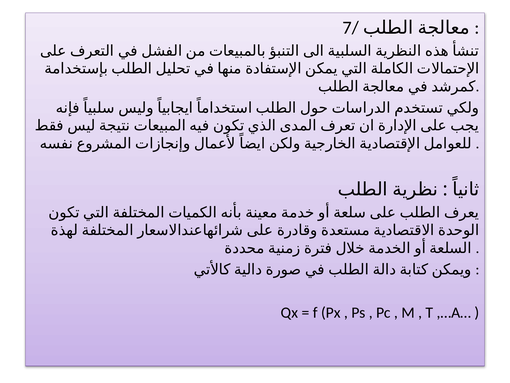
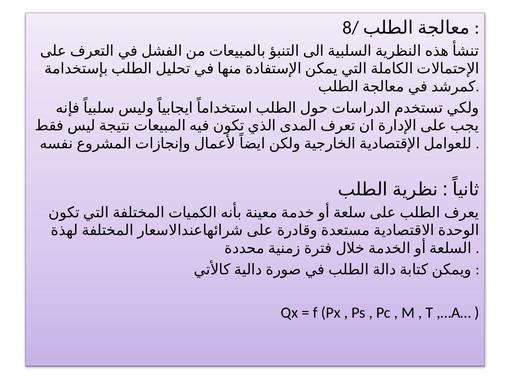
7/: 7/ -> 8/
